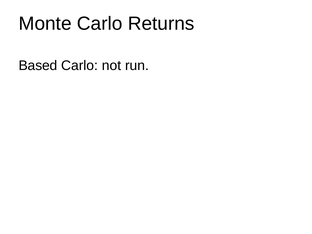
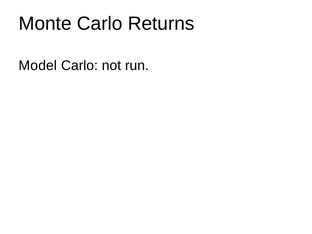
Based: Based -> Model
